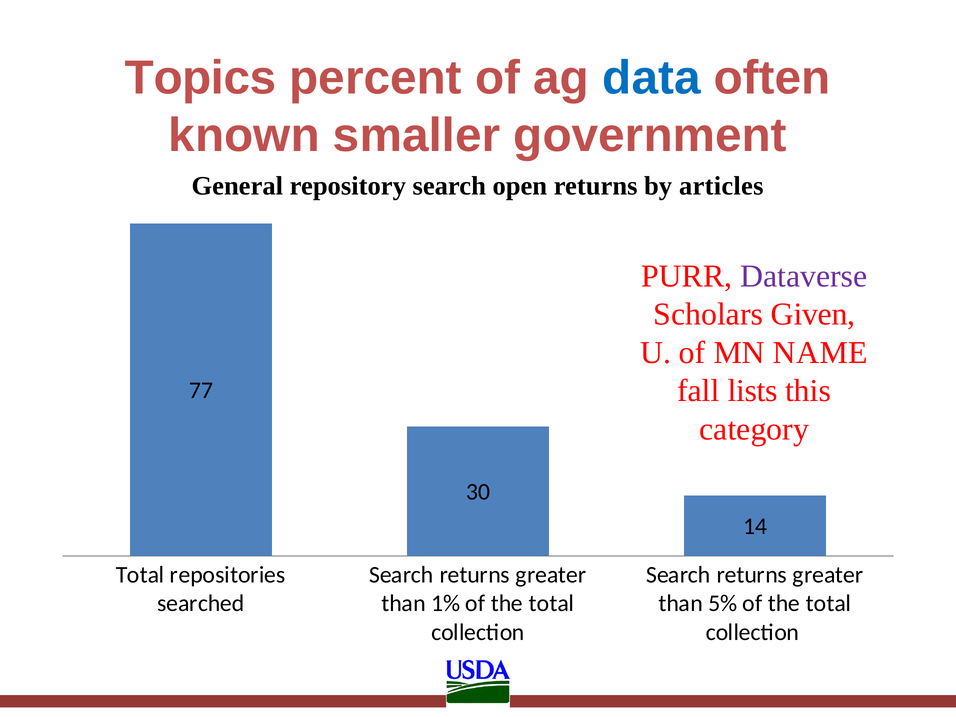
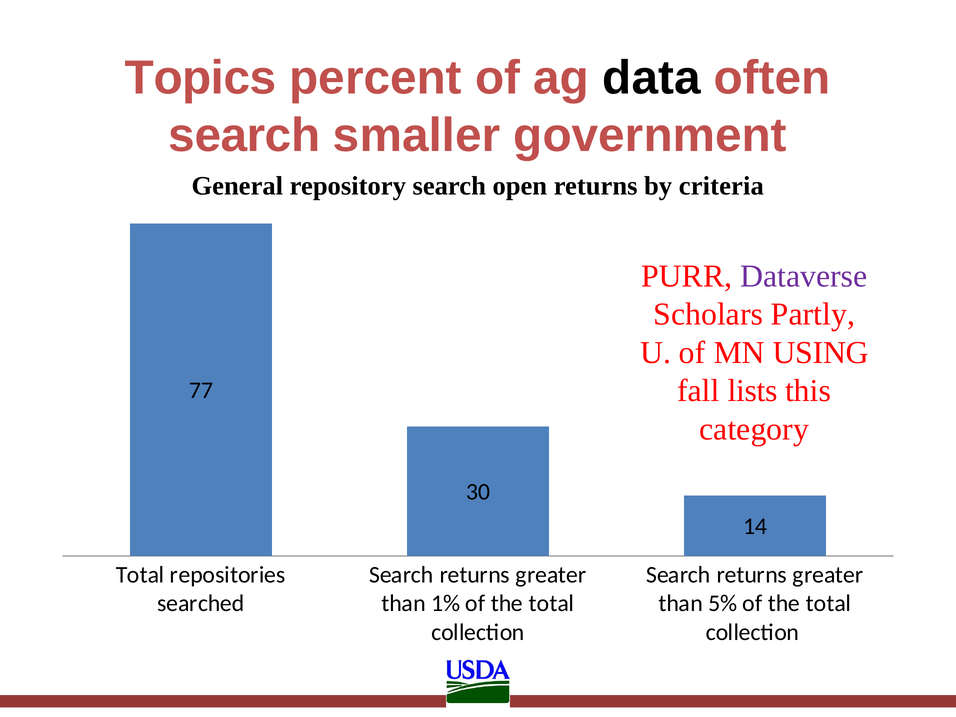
data colour: blue -> black
known at (244, 135): known -> search
articles: articles -> criteria
Given: Given -> Partly
NAME: NAME -> USING
